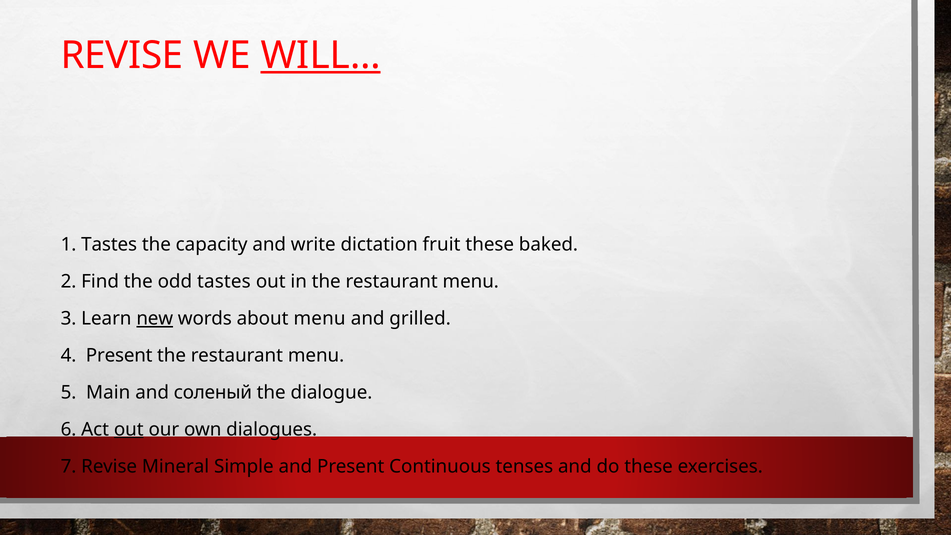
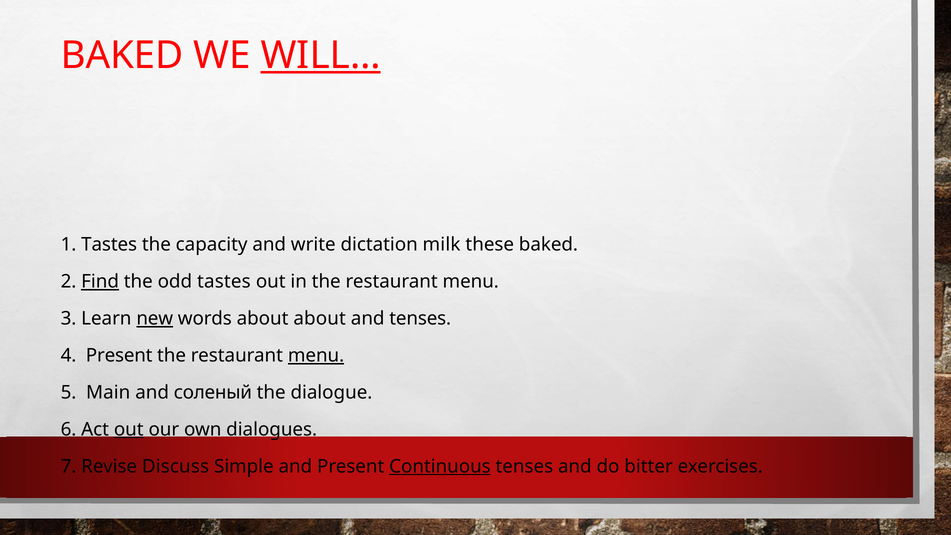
REVISE at (122, 56): REVISE -> BAKED
fruit: fruit -> milk
Find underline: none -> present
about menu: menu -> about
and grilled: grilled -> tenses
menu at (316, 356) underline: none -> present
Mineral: Mineral -> Discuss
Continuous underline: none -> present
do these: these -> bitter
